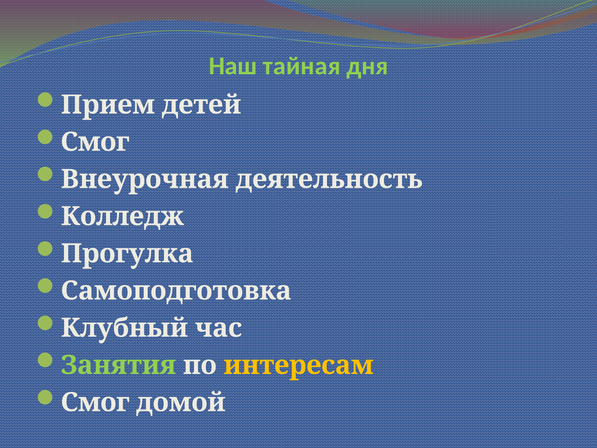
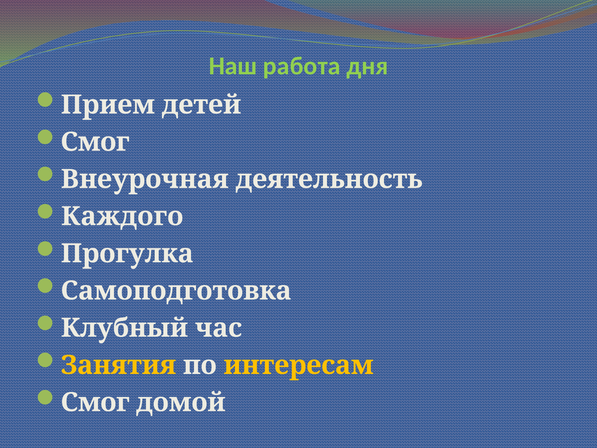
тайная: тайная -> работа
Колледж: Колледж -> Каждого
Занятия colour: light green -> yellow
